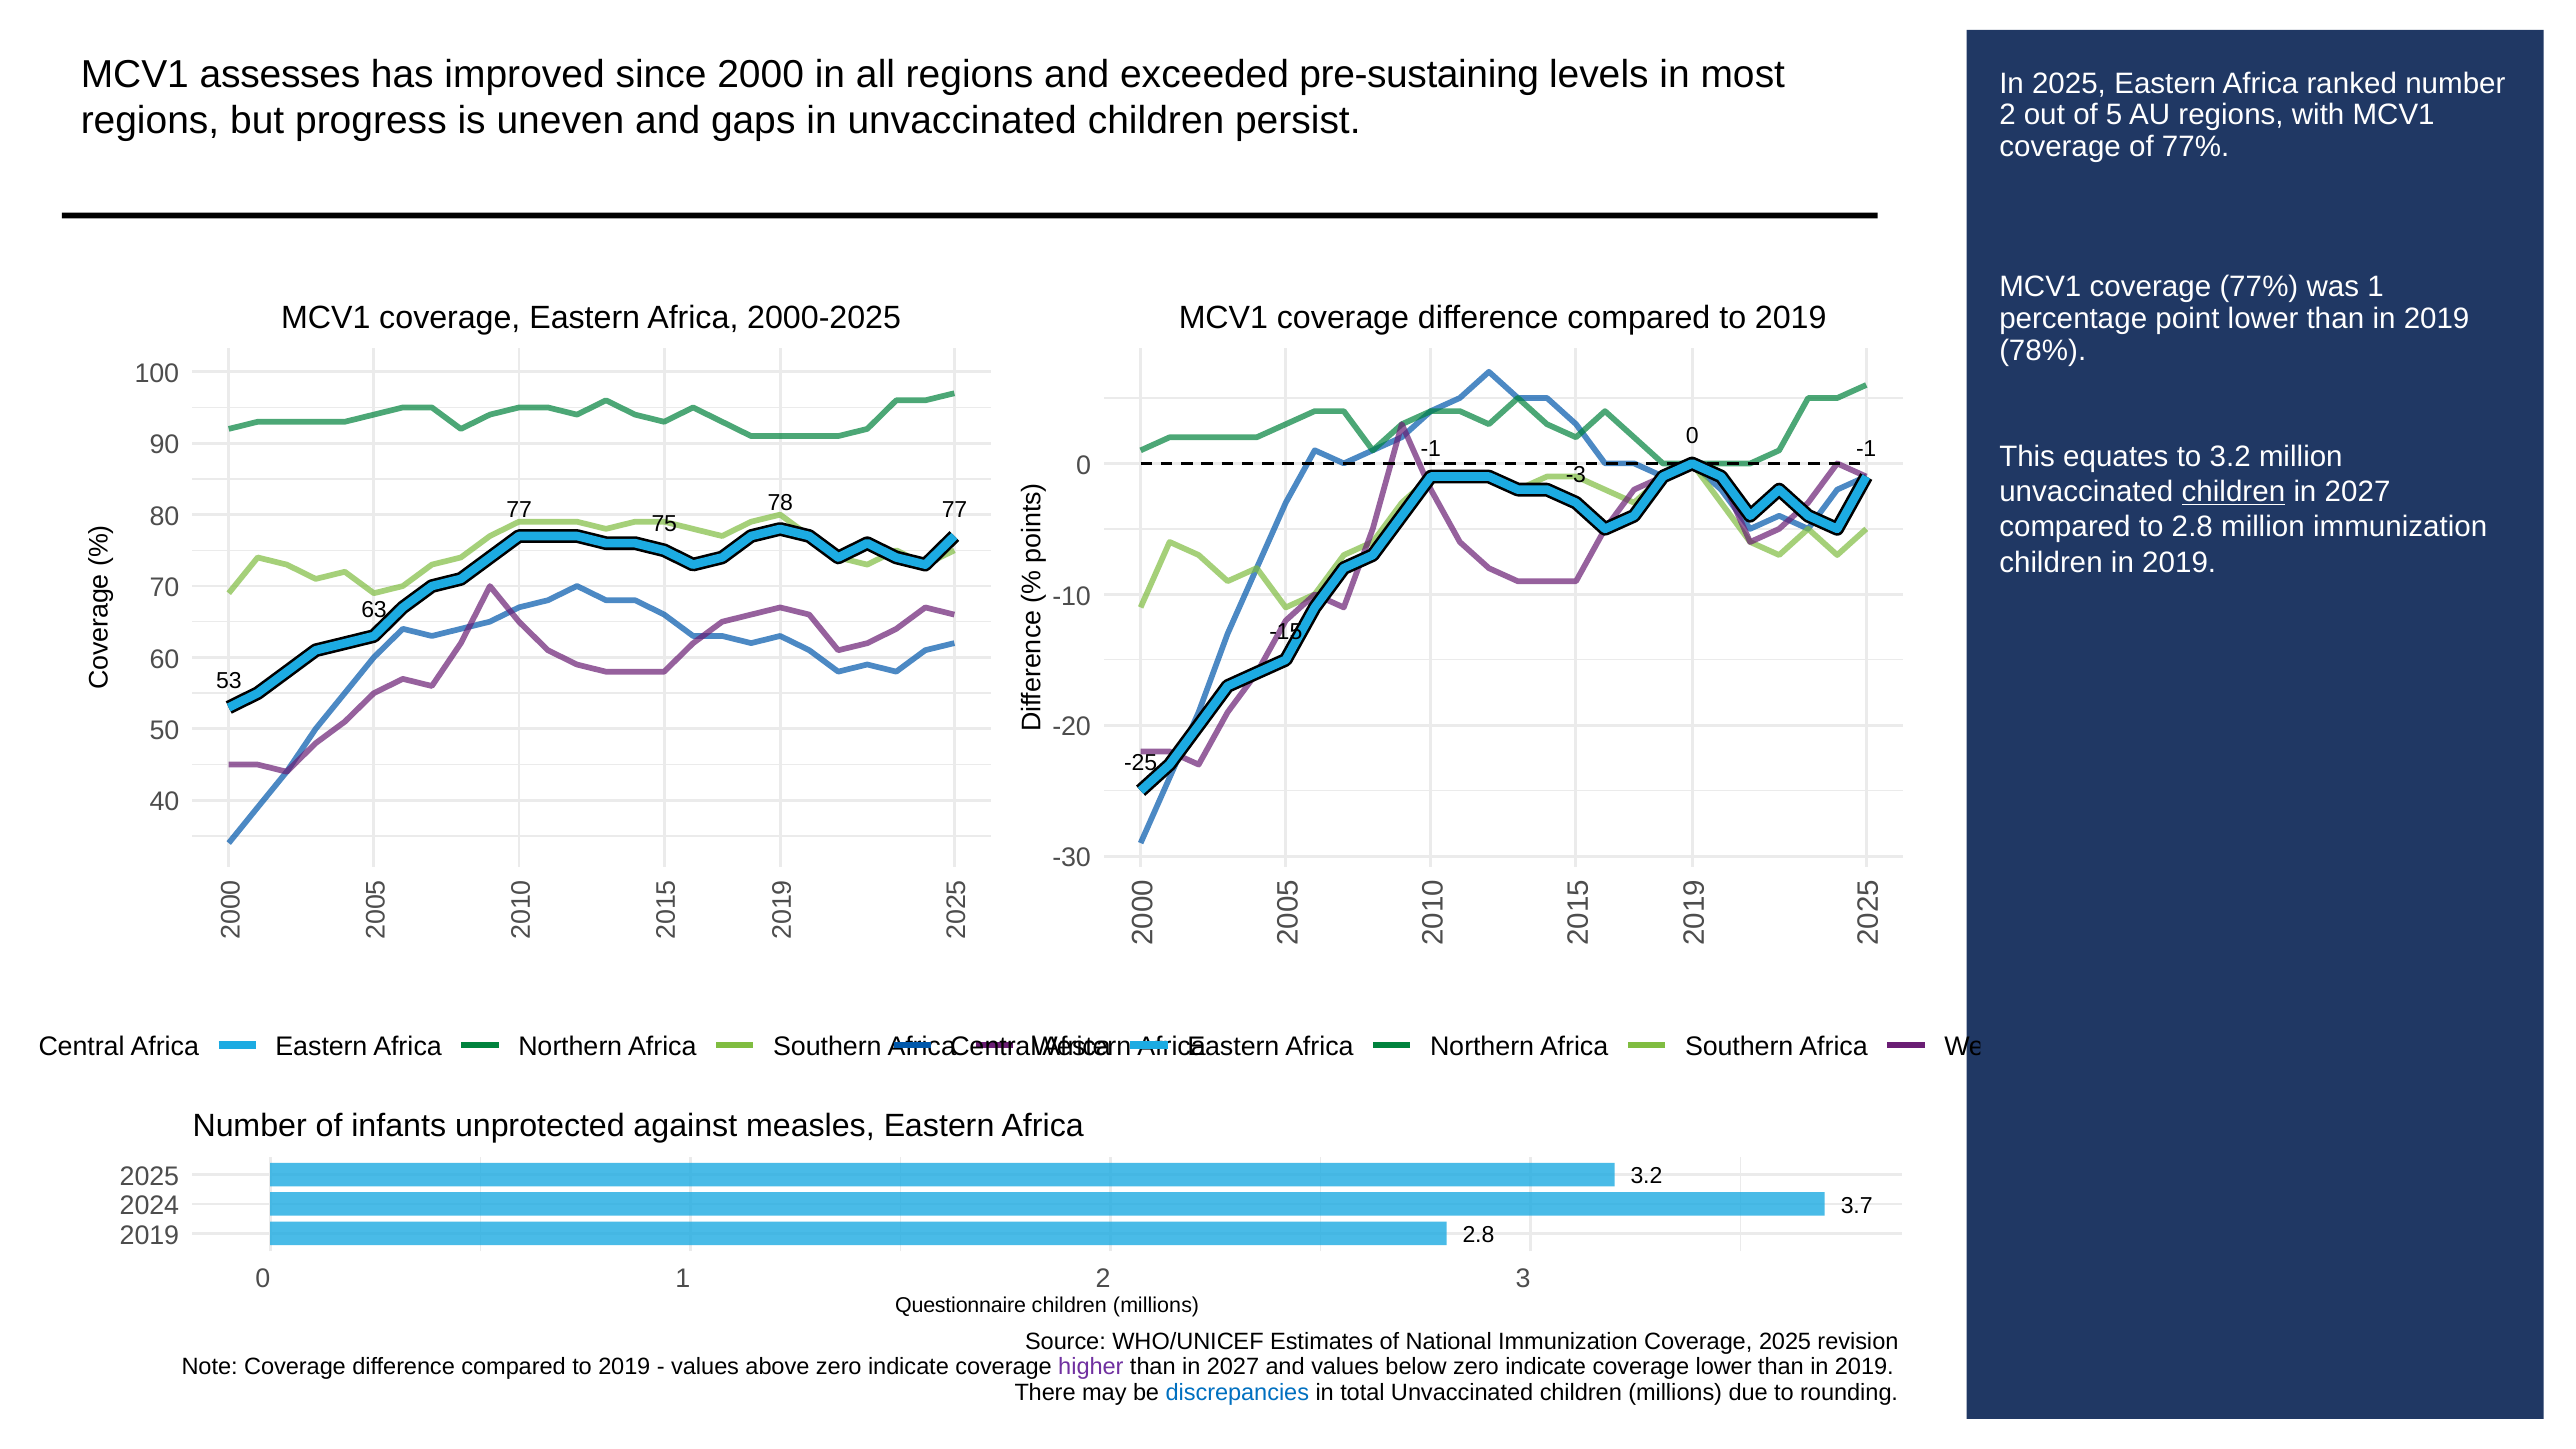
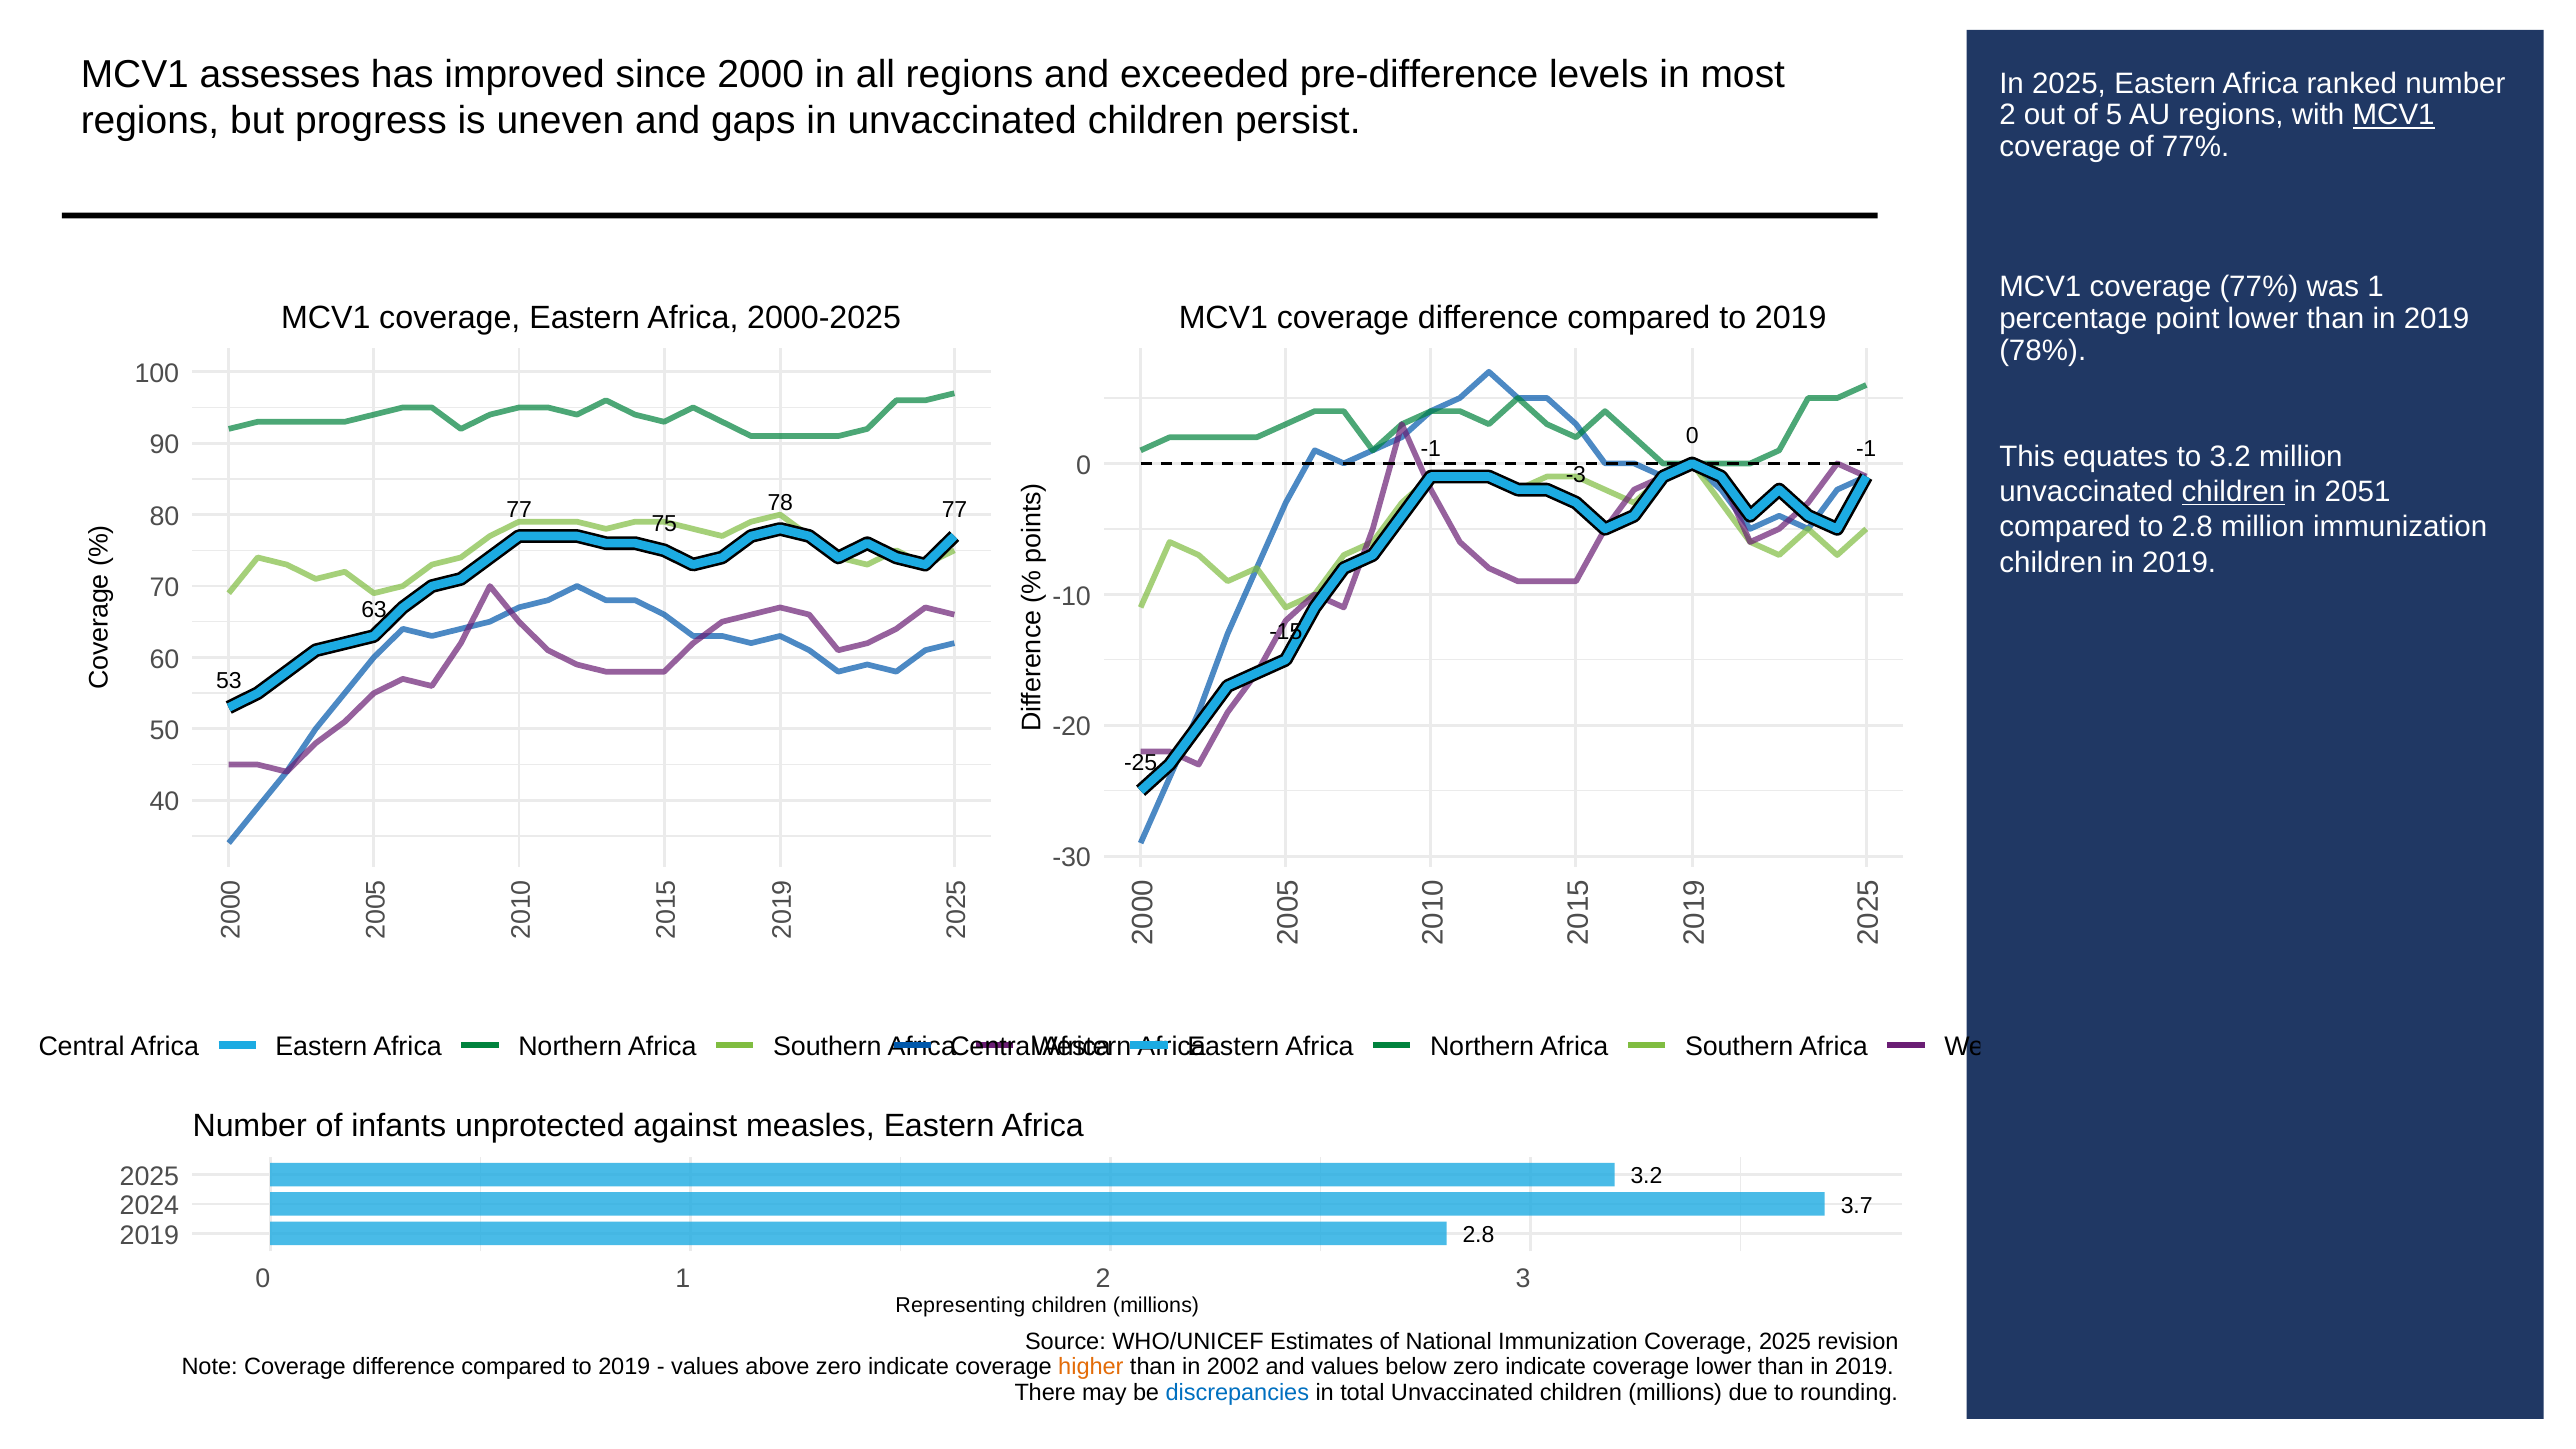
pre-sustaining: pre-sustaining -> pre-difference
MCV1 at (2394, 115) underline: none -> present
2027 at (2358, 492): 2027 -> 2051
Questionnaire: Questionnaire -> Representing
higher colour: purple -> orange
than in 2027: 2027 -> 2002
